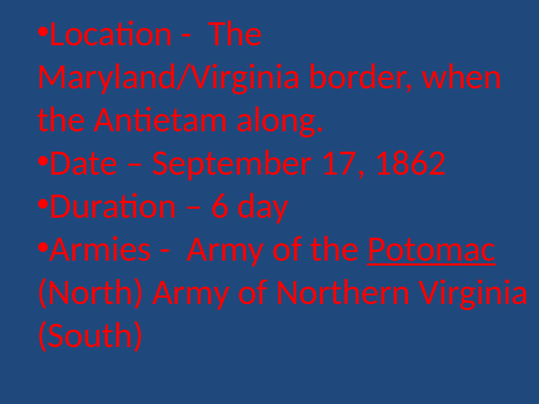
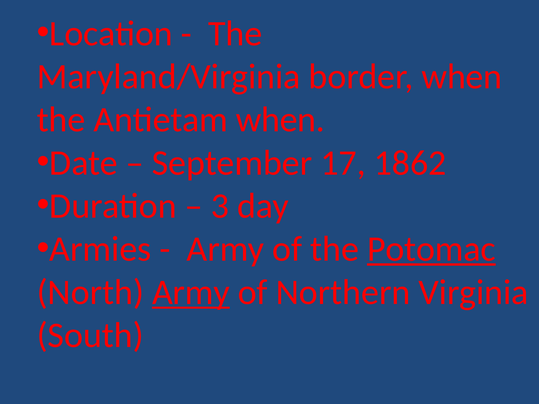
Antietam along: along -> when
6: 6 -> 3
Army at (191, 292) underline: none -> present
